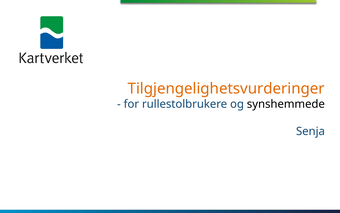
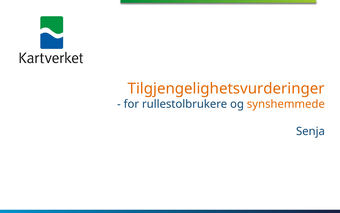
synshemmede colour: black -> orange
